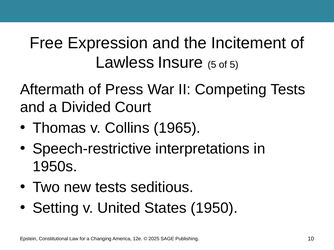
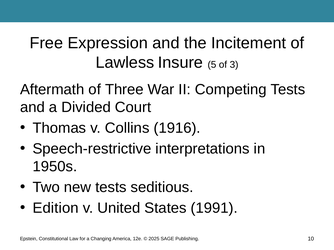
of 5: 5 -> 3
Press: Press -> Three
1965: 1965 -> 1916
Setting: Setting -> Edition
1950: 1950 -> 1991
